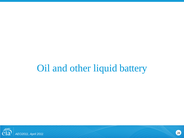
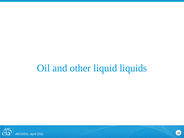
battery: battery -> liquids
